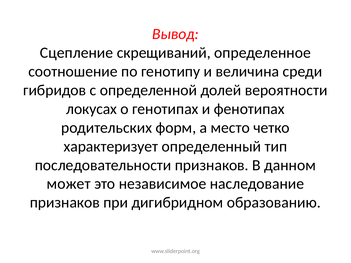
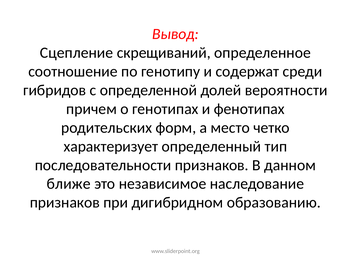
величина: величина -> содержат
локусах: локусах -> причем
может: может -> ближе
